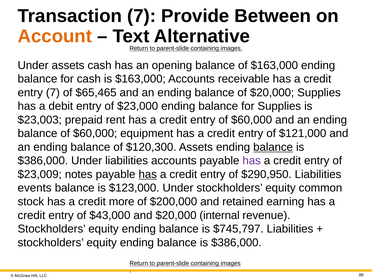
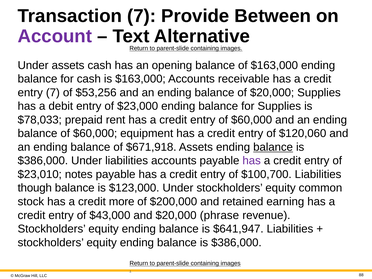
Account colour: orange -> purple
$65,465: $65,465 -> $53,256
$23,003: $23,003 -> $78,033
$121,000: $121,000 -> $120,060
$120,300: $120,300 -> $671,918
$23,009: $23,009 -> $23,010
has at (148, 174) underline: present -> none
$290,950: $290,950 -> $100,700
events: events -> though
internal: internal -> phrase
$745,797: $745,797 -> $641,947
